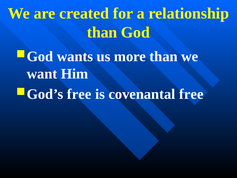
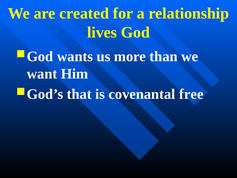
than at (102, 32): than -> lives
free at (79, 94): free -> that
